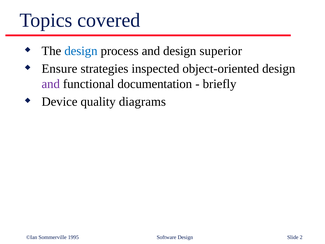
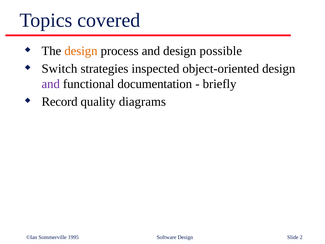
design at (81, 51) colour: blue -> orange
superior: superior -> possible
Ensure: Ensure -> Switch
Device: Device -> Record
